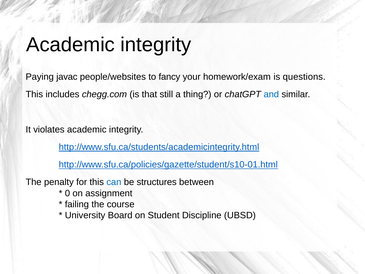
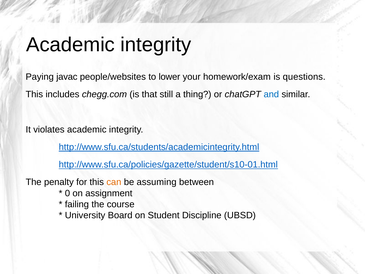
fancy: fancy -> lower
can colour: blue -> orange
structures: structures -> assuming
